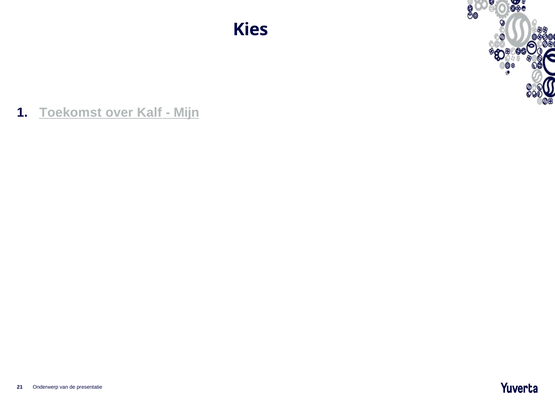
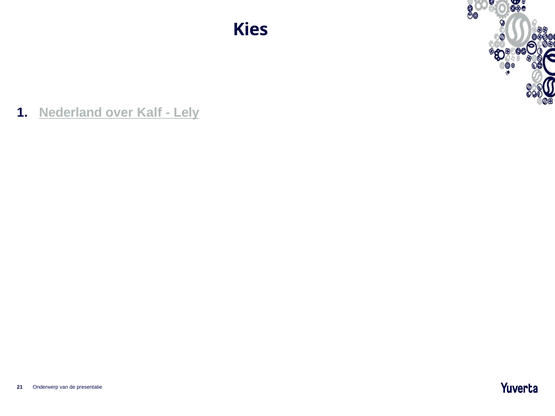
Toekomst: Toekomst -> Nederland
Mijn: Mijn -> Lely
